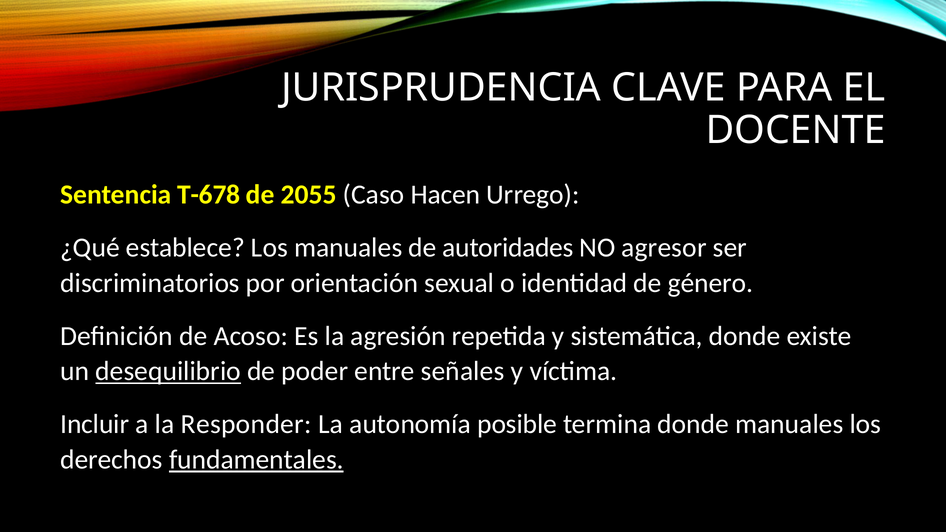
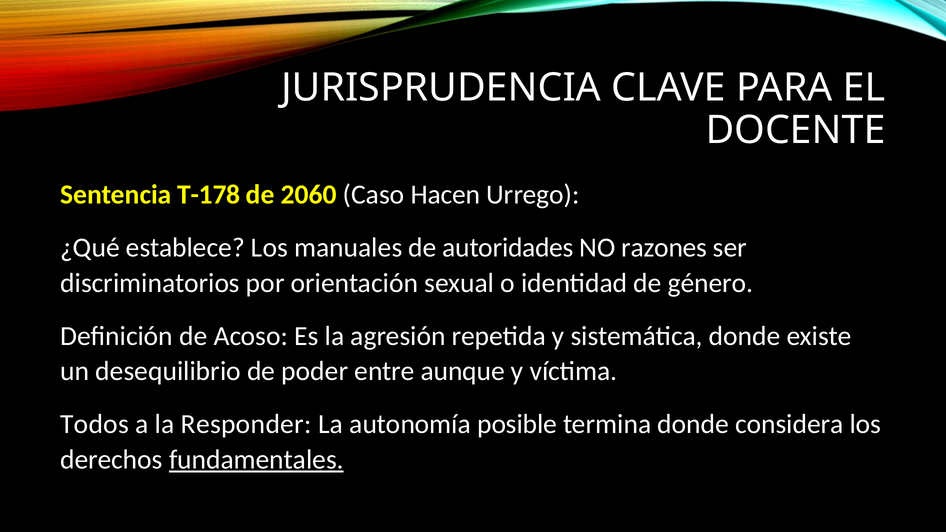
T-678: T-678 -> T-178
2055: 2055 -> 2060
agresor: agresor -> razones
desequilibrio underline: present -> none
señales: señales -> aunque
Incluir: Incluir -> Todos
donde manuales: manuales -> considera
